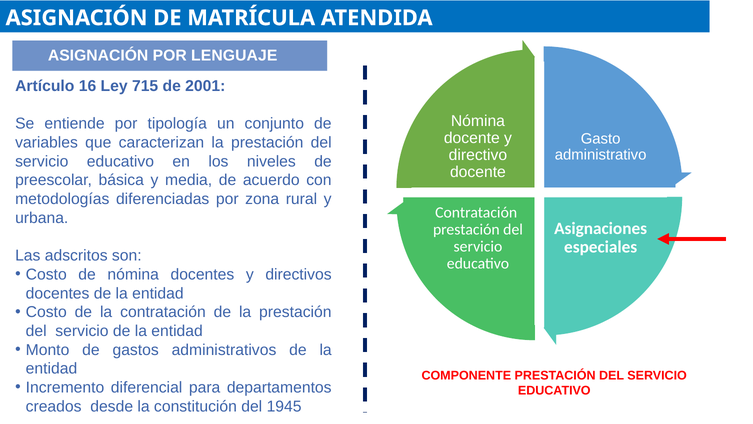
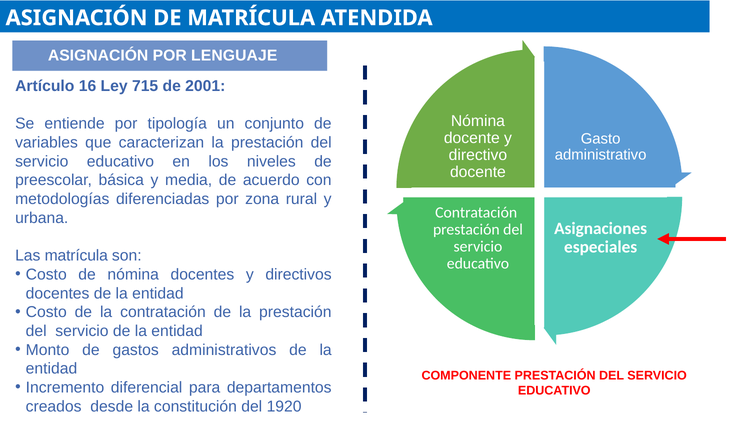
Las adscritos: adscritos -> matrícula
1945: 1945 -> 1920
